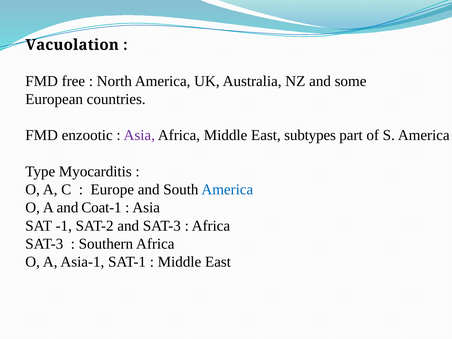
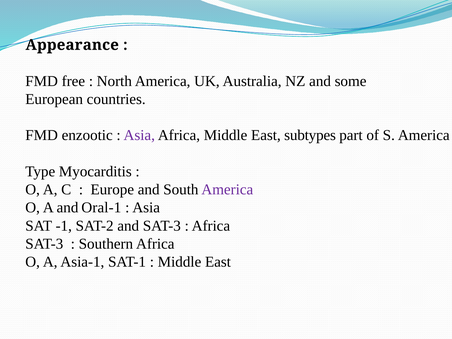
Vacuolation: Vacuolation -> Appearance
America at (227, 190) colour: blue -> purple
Coat-1: Coat-1 -> Oral-1
